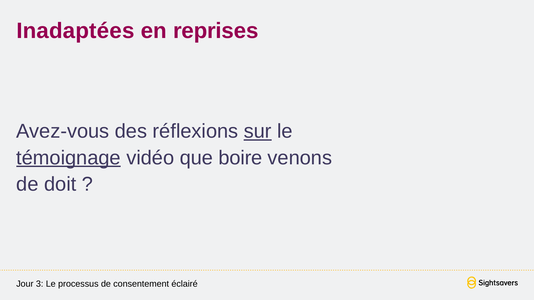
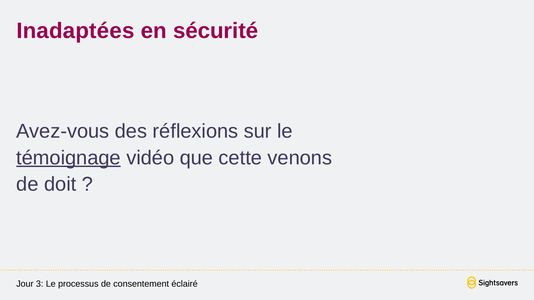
reprises: reprises -> sécurité
sur underline: present -> none
boire: boire -> cette
